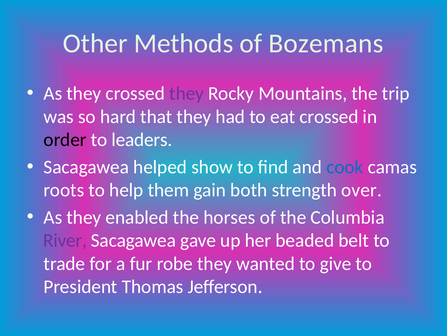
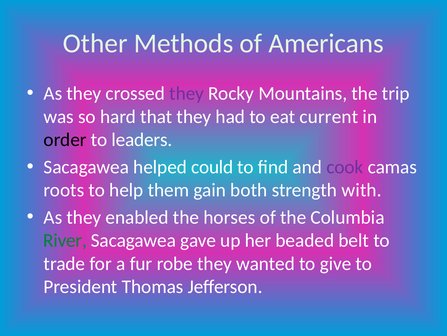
Bozemans: Bozemans -> Americans
eat crossed: crossed -> current
show: show -> could
cook colour: blue -> purple
over: over -> with
River colour: purple -> green
